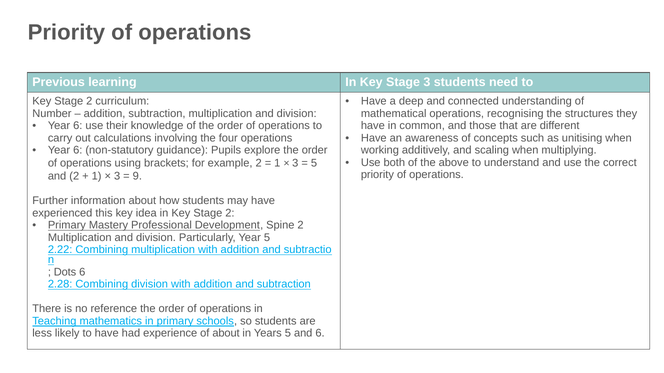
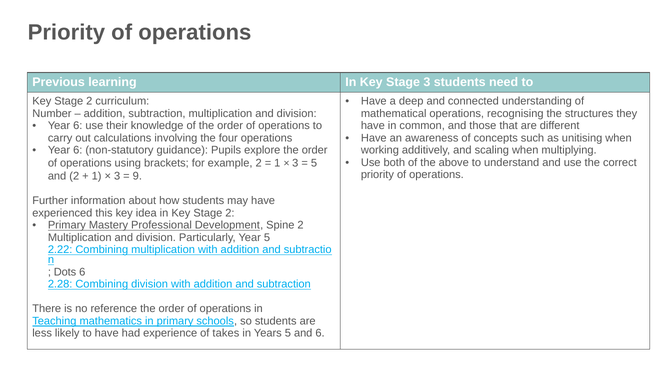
of about: about -> takes
